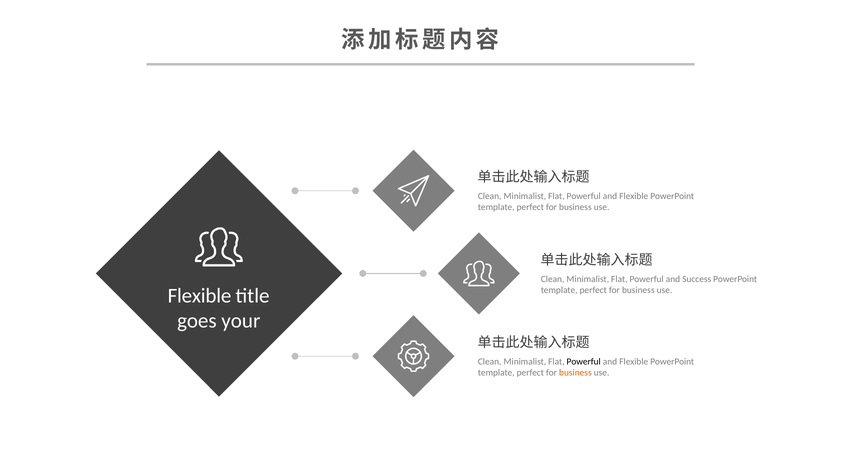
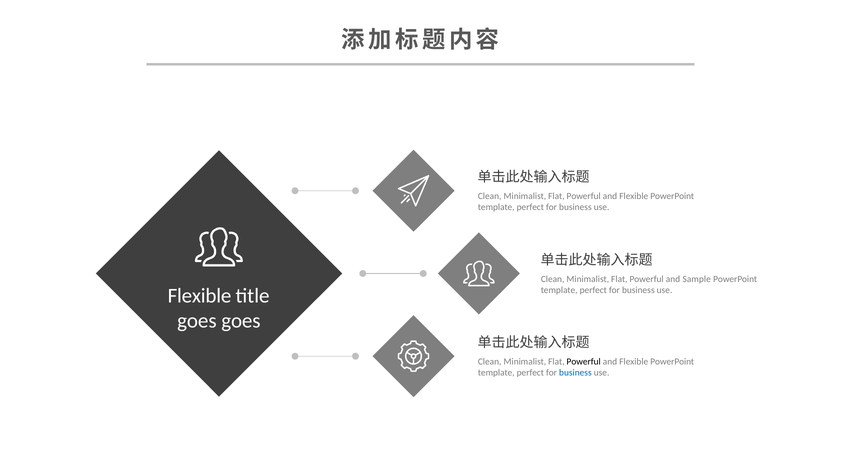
Success: Success -> Sample
goes your: your -> goes
business at (575, 373) colour: orange -> blue
